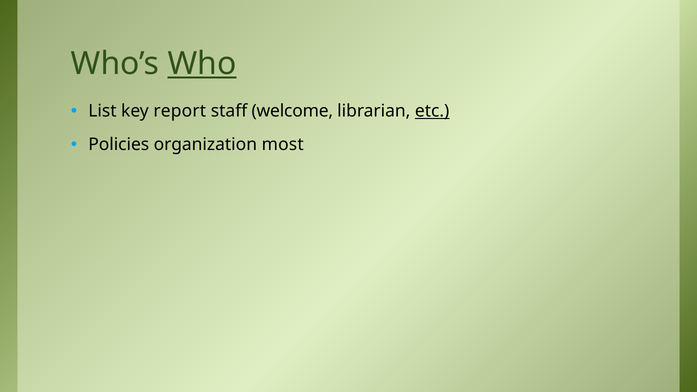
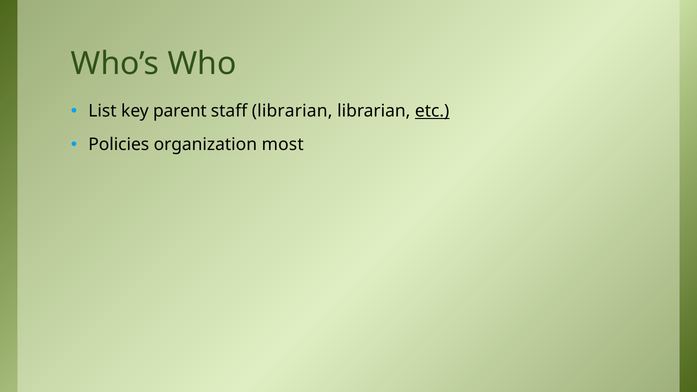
Who underline: present -> none
report: report -> parent
staff welcome: welcome -> librarian
